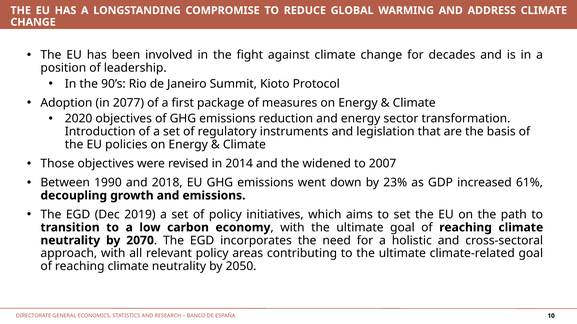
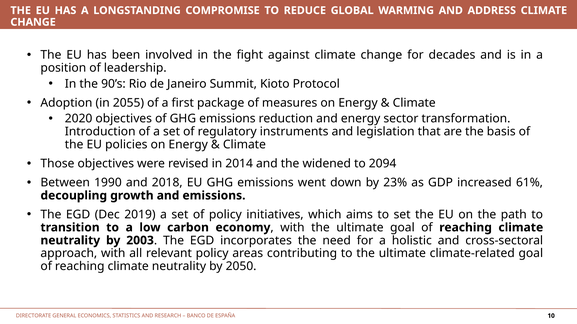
2077: 2077 -> 2055
2007: 2007 -> 2094
2070: 2070 -> 2003
